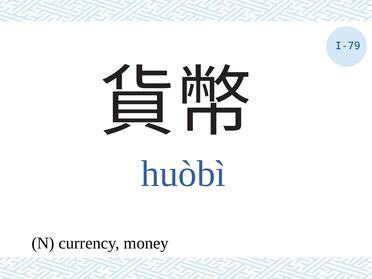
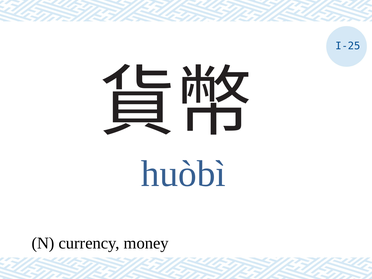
I-79: I-79 -> I-25
